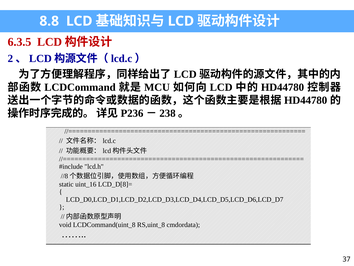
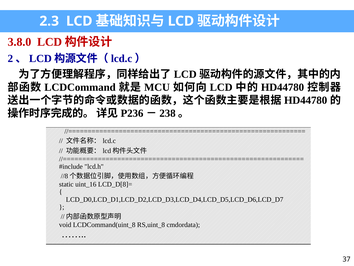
8.8: 8.8 -> 2.3
6.3.5: 6.3.5 -> 3.8.0
